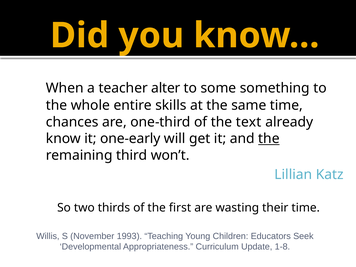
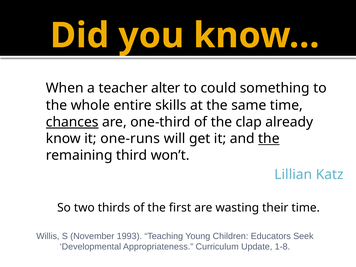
some: some -> could
chances underline: none -> present
text: text -> clap
one-early: one-early -> one-runs
